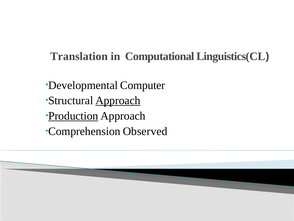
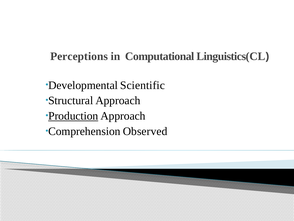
Translation: Translation -> Perceptions
Computer: Computer -> Scientific
Approach at (118, 100) underline: present -> none
